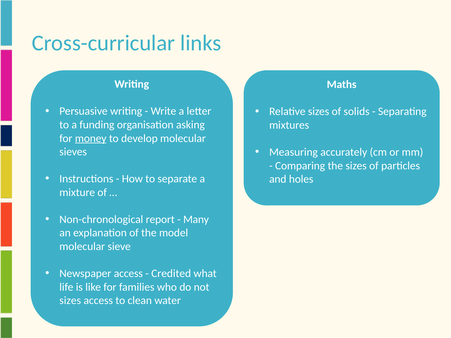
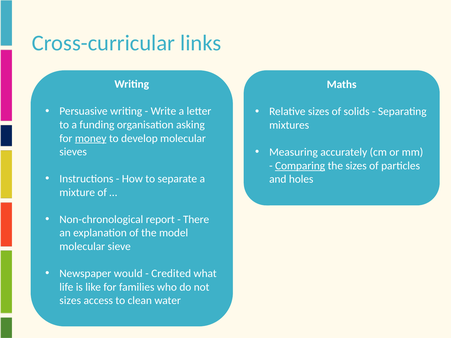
Comparing underline: none -> present
Many: Many -> There
Newspaper access: access -> would
